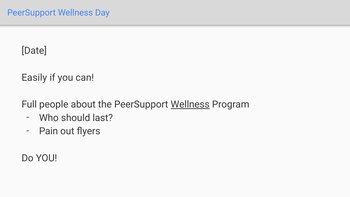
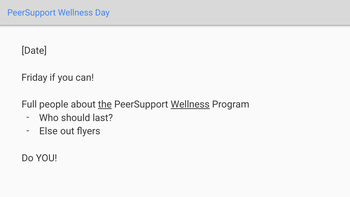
Easily: Easily -> Friday
the underline: none -> present
Pain: Pain -> Else
